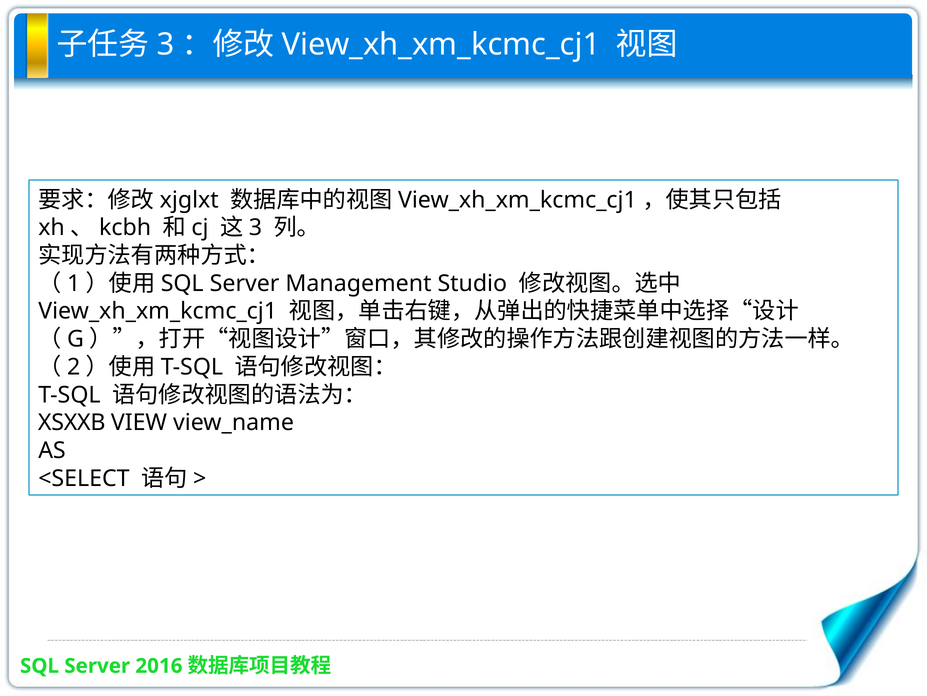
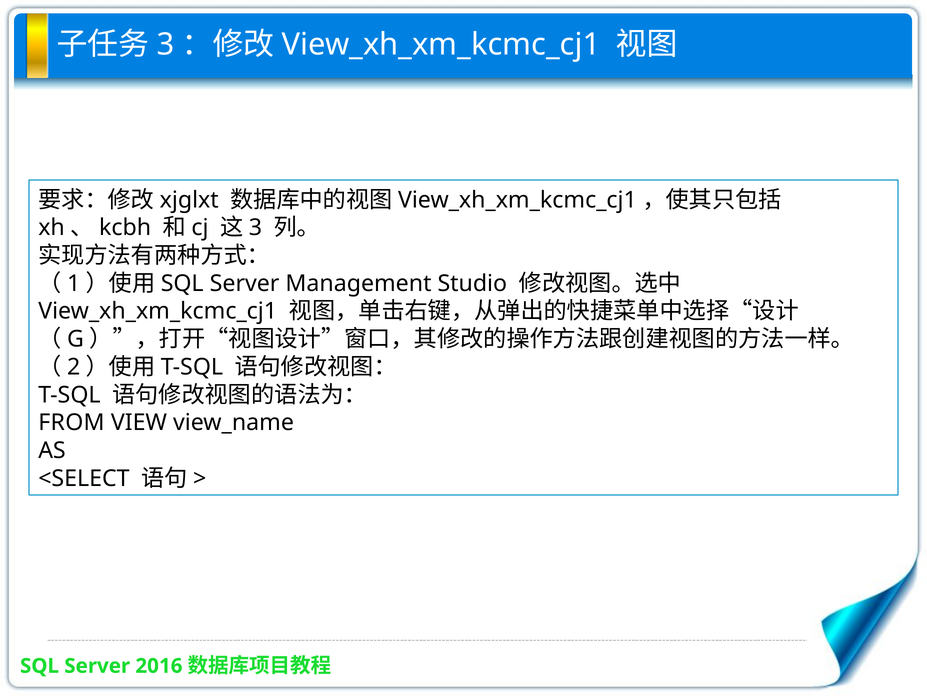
XSXXB: XSXXB -> FROM
